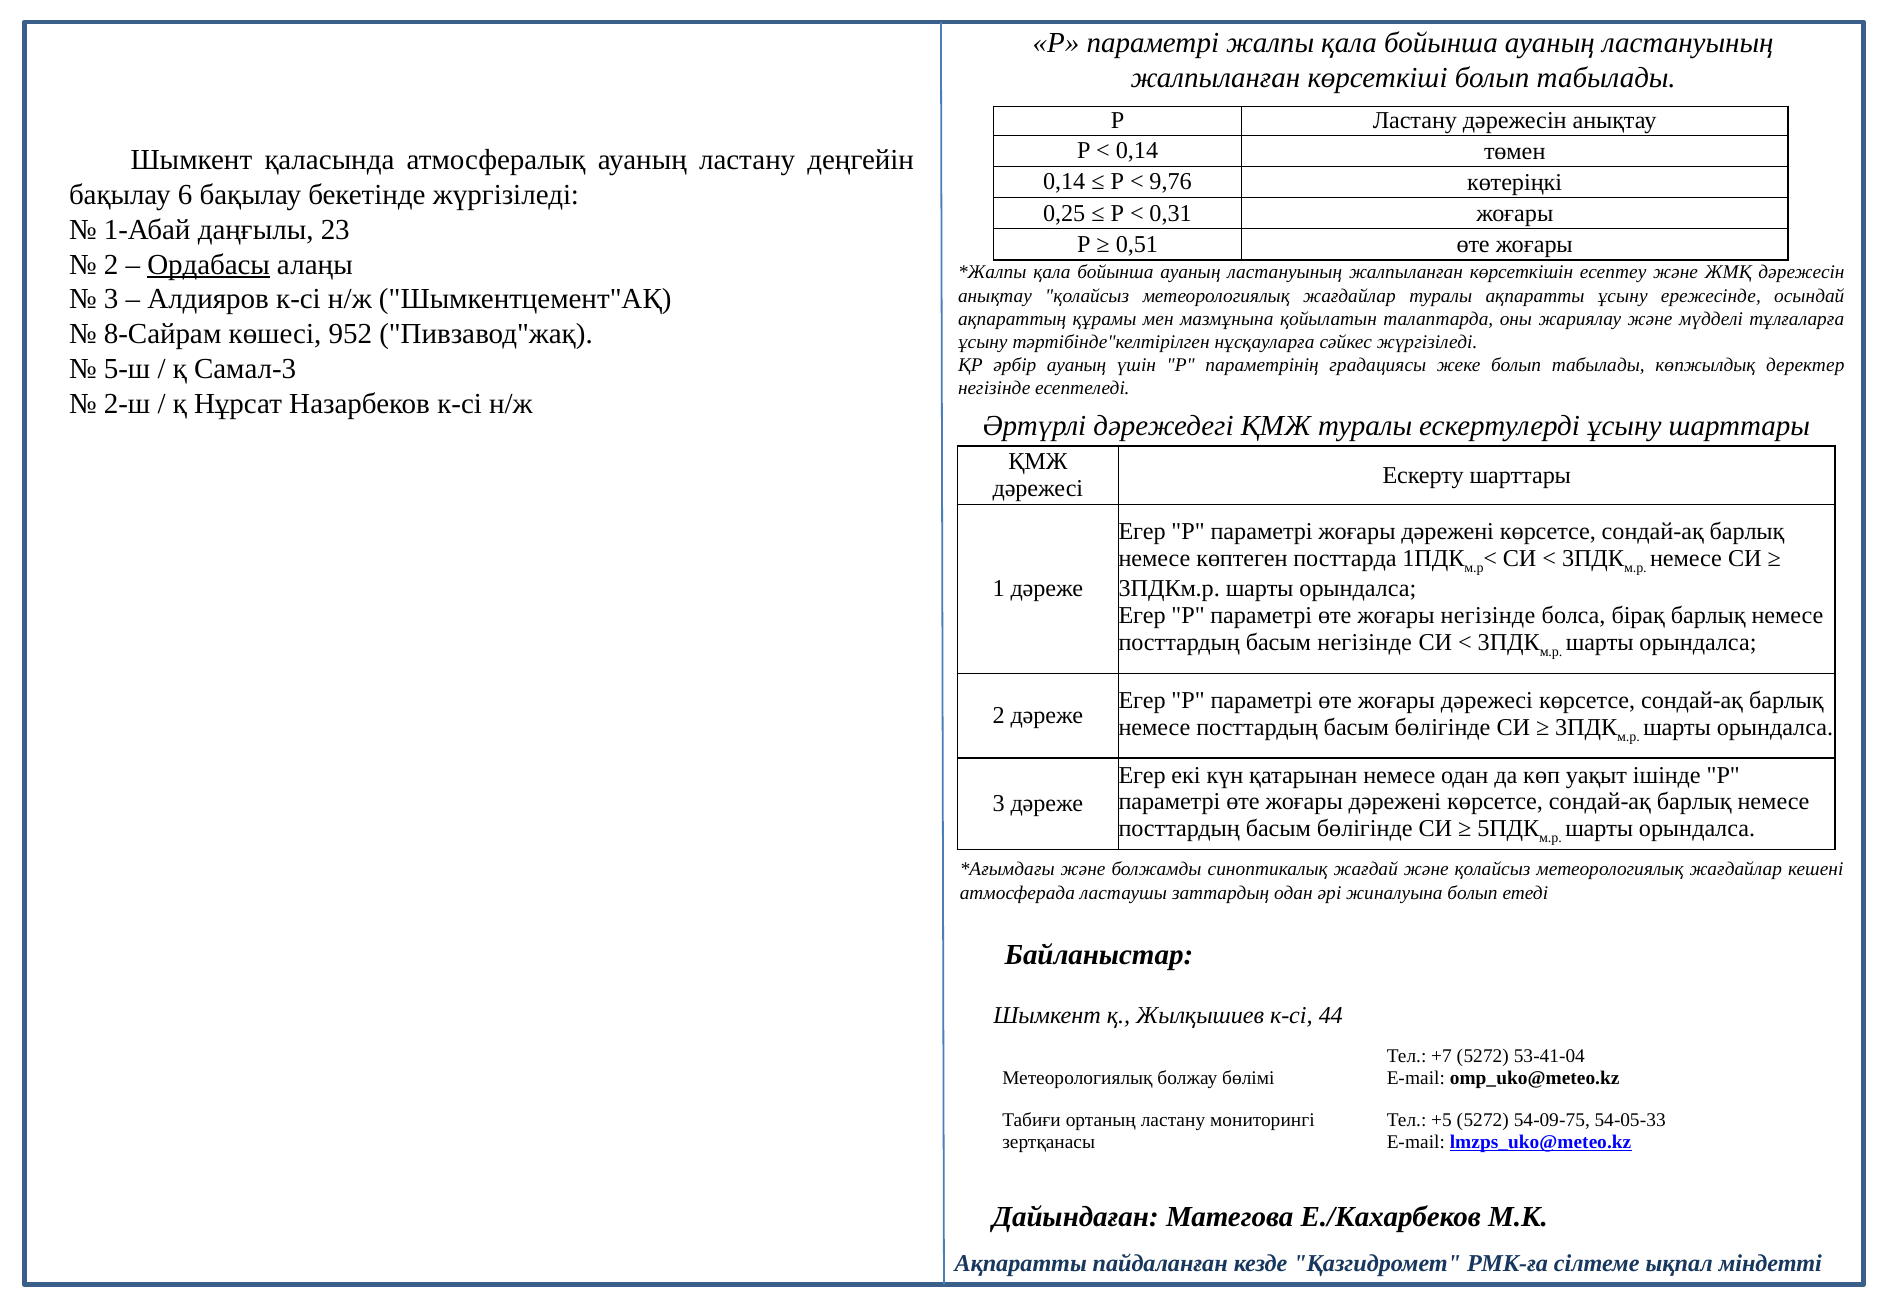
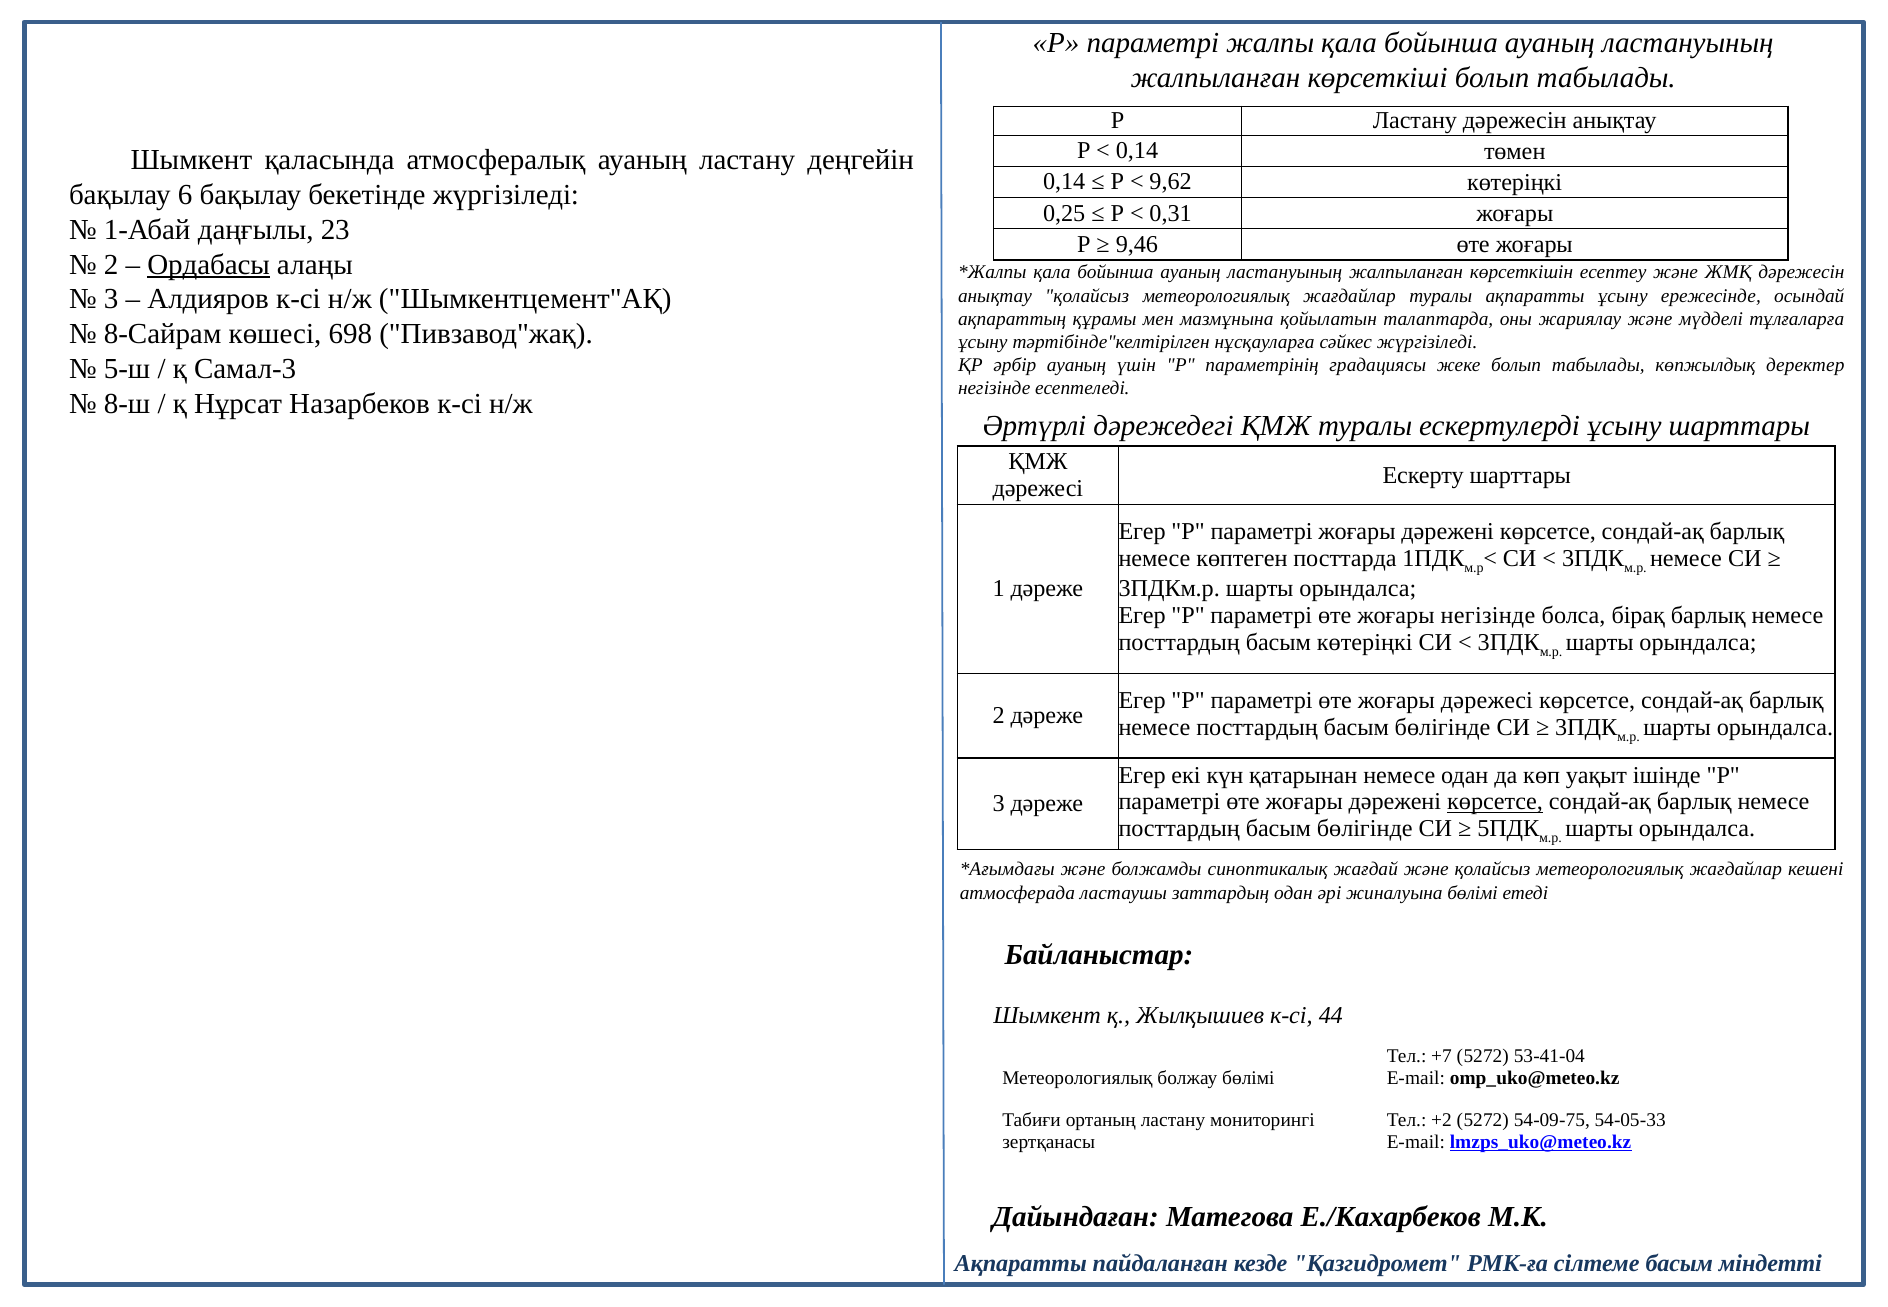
9,76: 9,76 -> 9,62
0,51: 0,51 -> 9,46
952: 952 -> 698
2-ш: 2-ш -> 8-ш
басым негізінде: негізінде -> көтеріңкі
көрсетсе at (1495, 802) underline: none -> present
жиналуына болып: болып -> бөлімі
+5: +5 -> +2
сілтеме ықпал: ықпал -> басым
